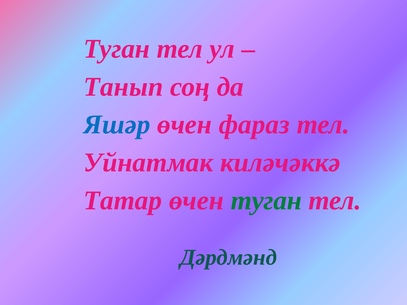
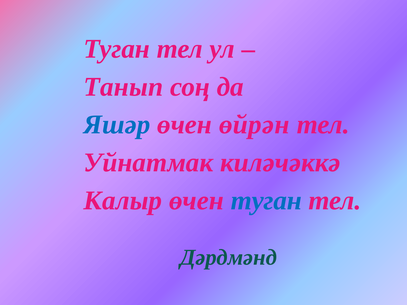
фараз: фараз -> өйрән
Татар: Татар -> Калыр
туган at (266, 201) colour: green -> blue
